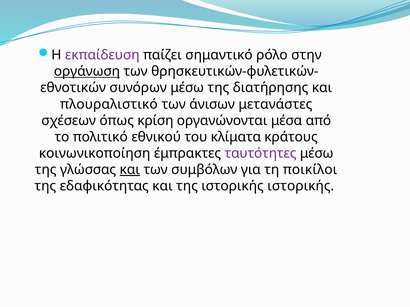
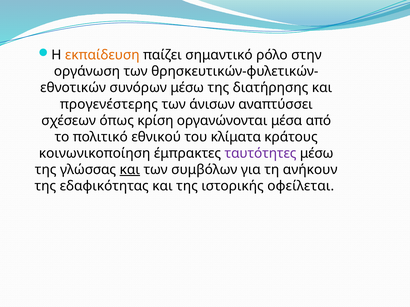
εκπαίδευση colour: purple -> orange
οργάνωση underline: present -> none
πλουραλιστικό: πλουραλιστικό -> προγενέστερης
μετανάστες: μετανάστες -> αναπτύσσει
ποικίλοι: ποικίλοι -> ανήκουν
ιστορικής ιστορικής: ιστορικής -> οφείλεται
